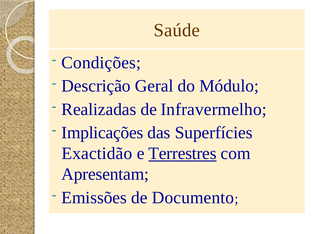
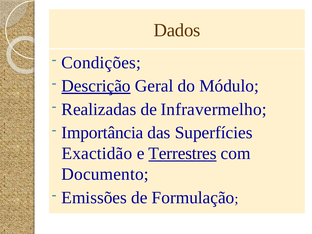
Saúde: Saúde -> Dados
Descrição underline: none -> present
Implicações: Implicações -> Importância
Apresentam: Apresentam -> Documento
Documento: Documento -> Formulação
